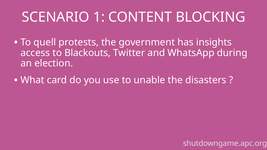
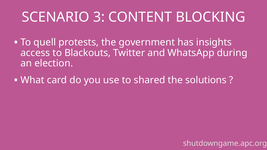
1: 1 -> 3
unable: unable -> shared
disasters: disasters -> solutions
